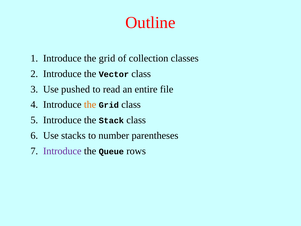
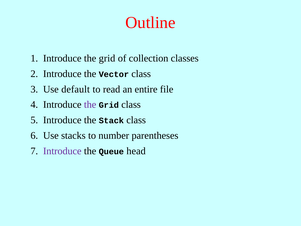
pushed: pushed -> default
the at (90, 105) colour: orange -> purple
rows: rows -> head
